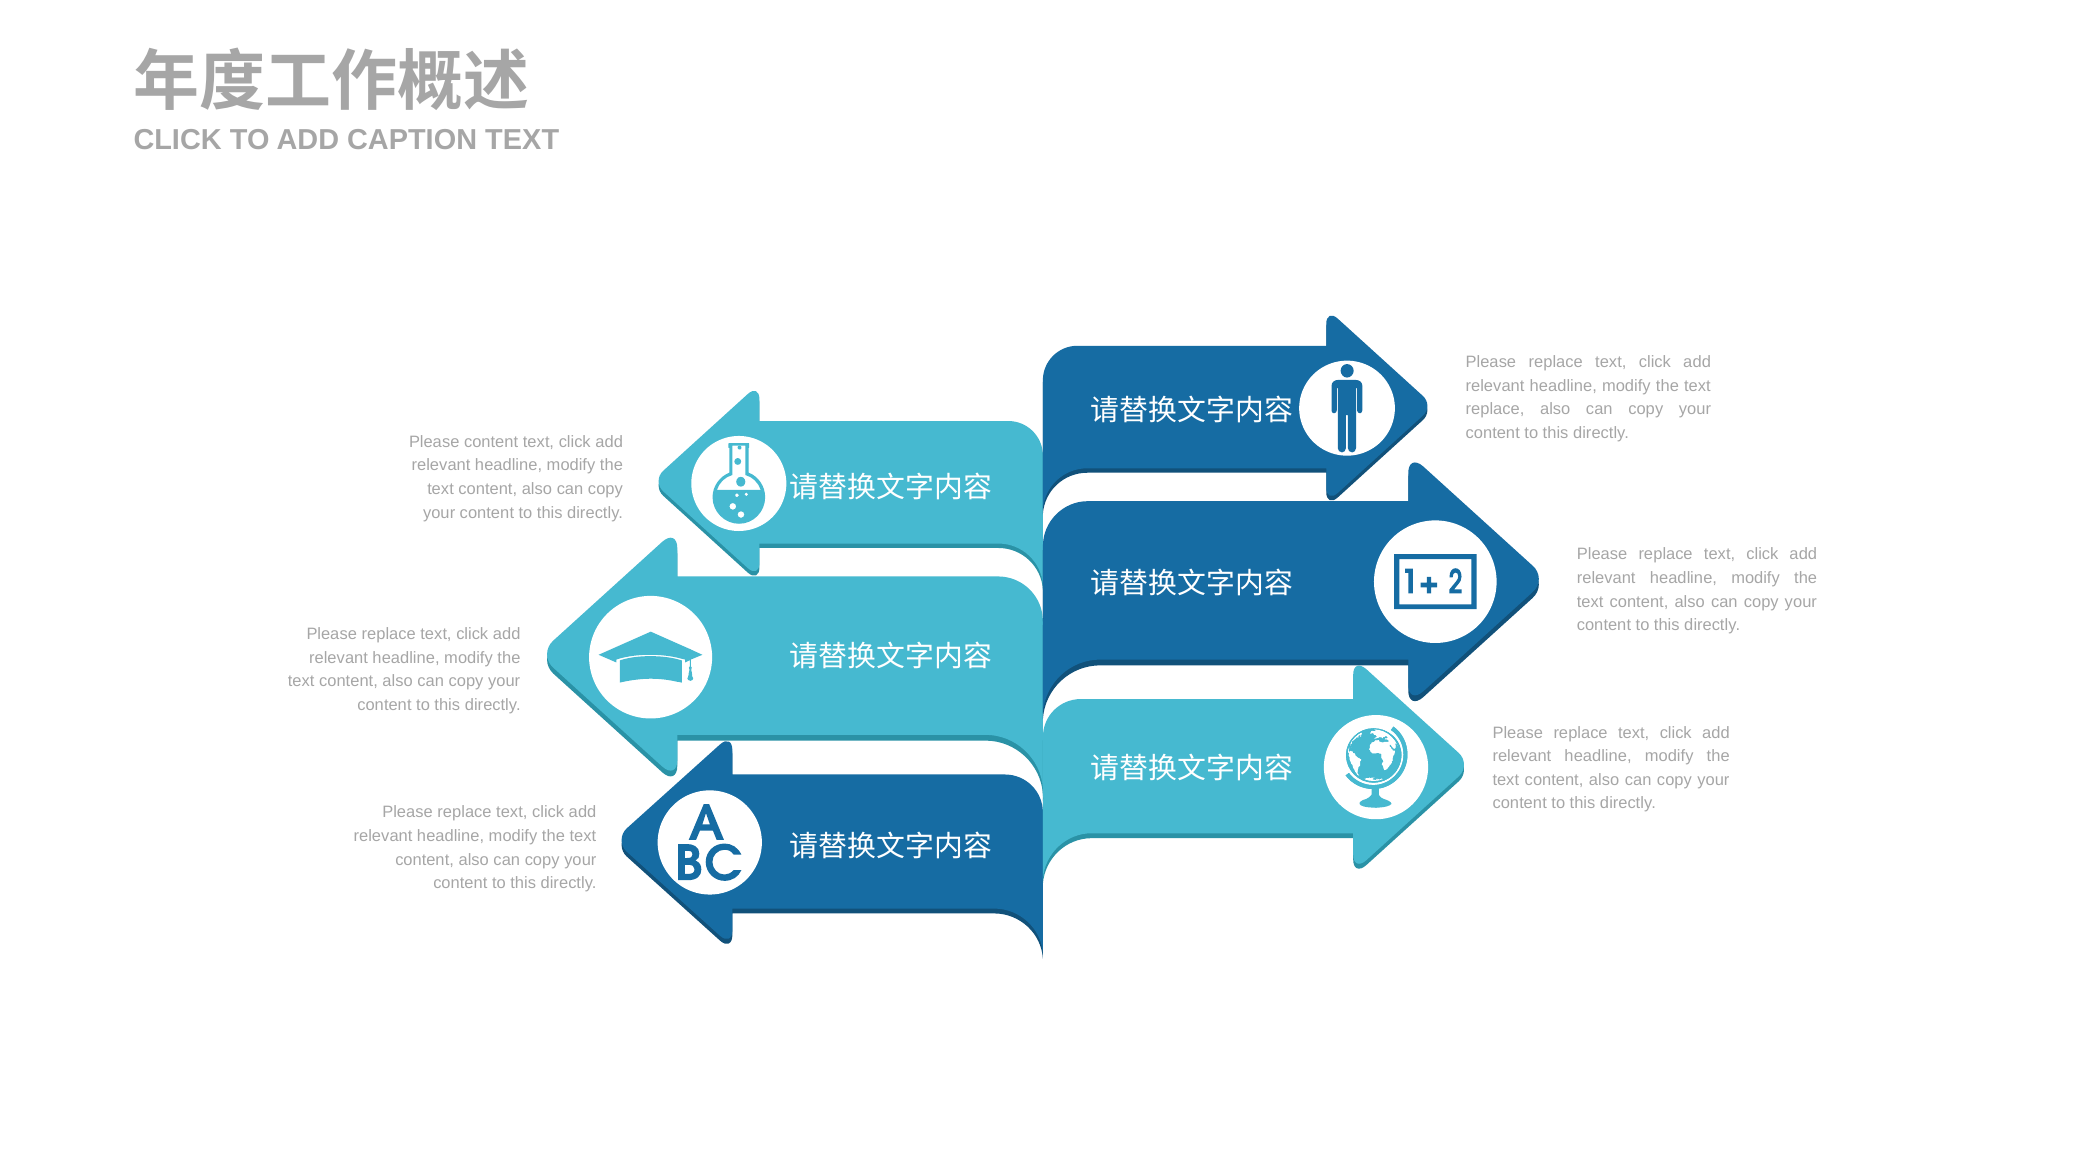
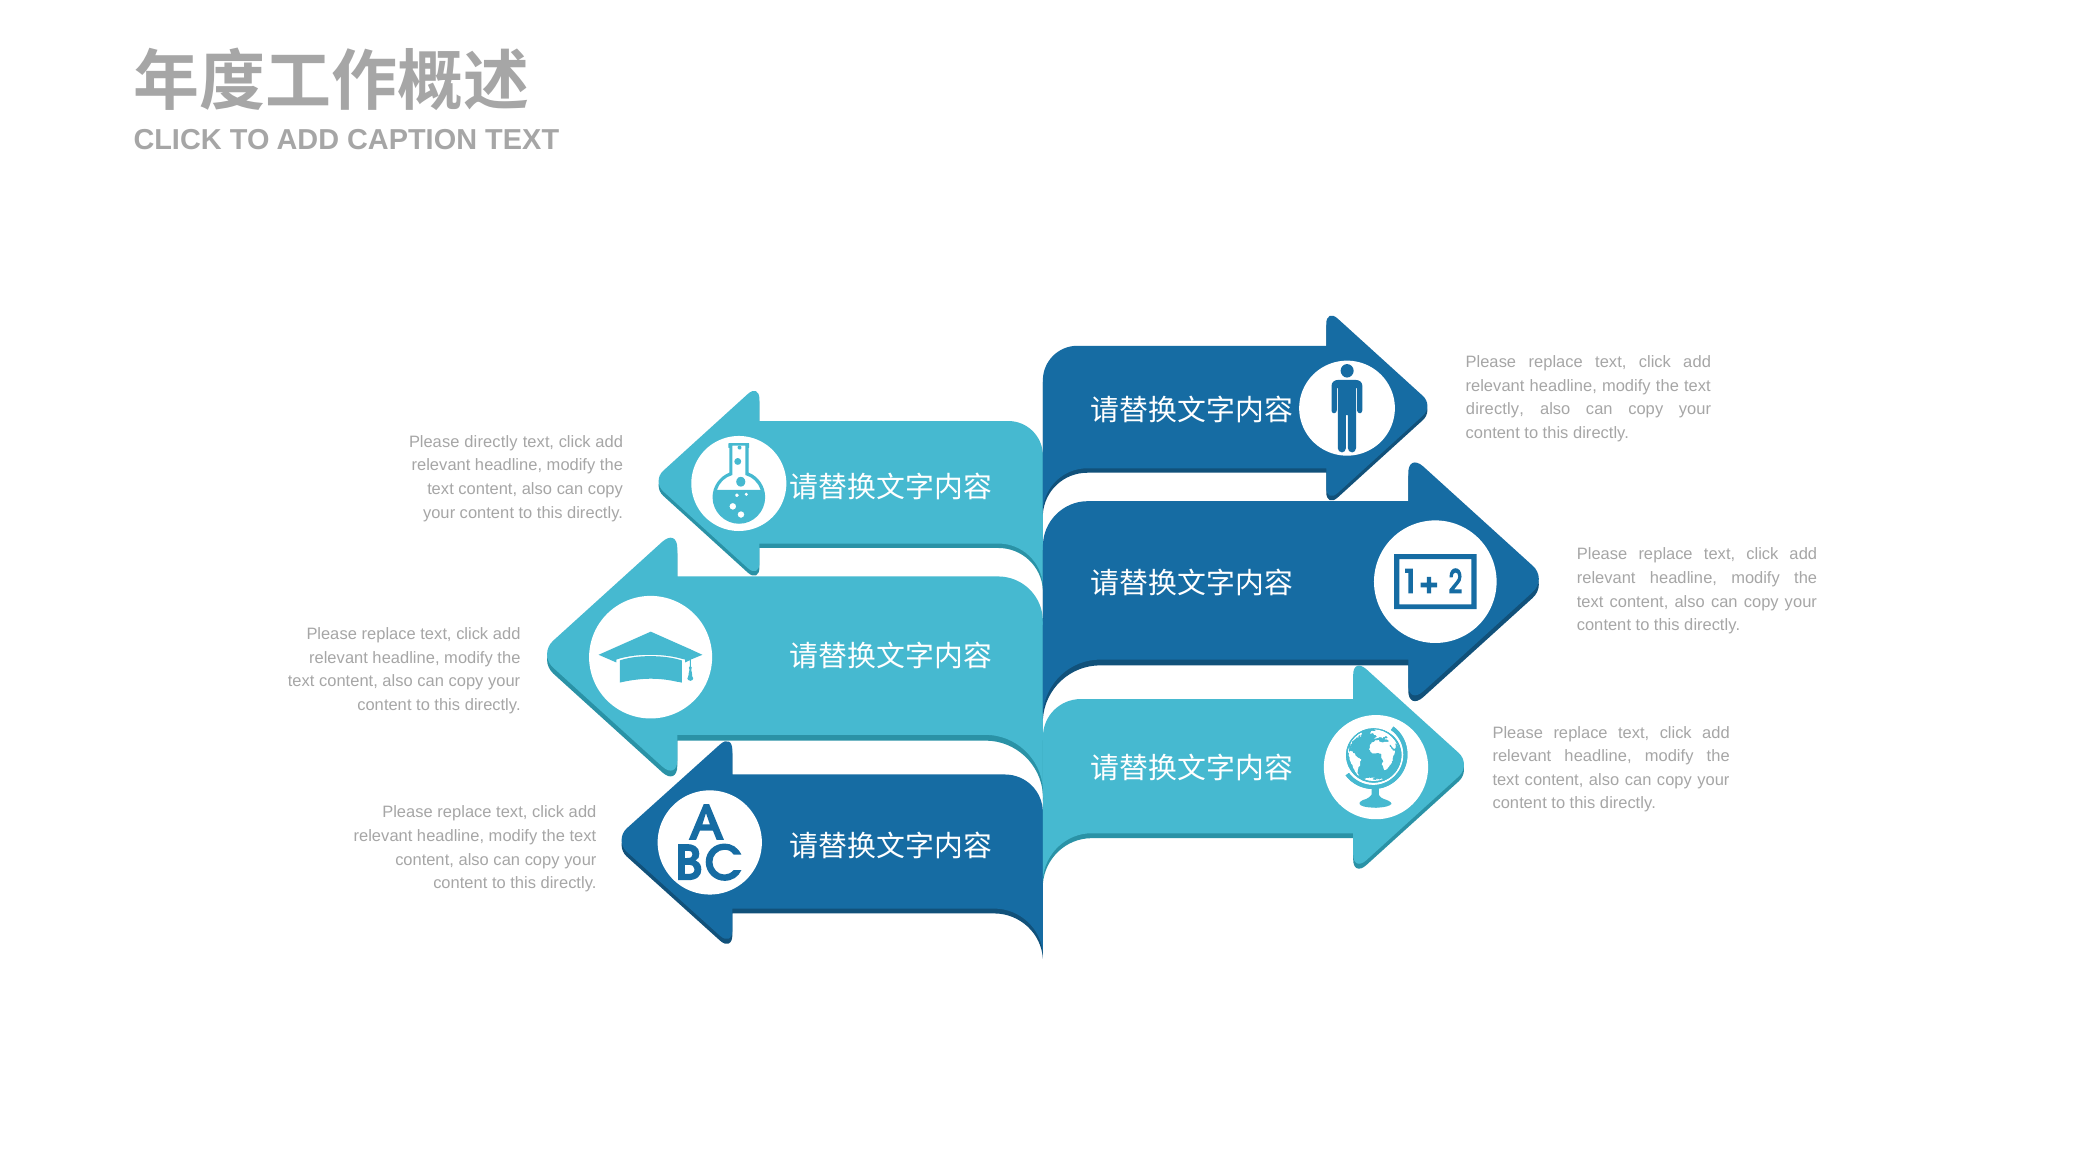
replace at (1495, 409): replace -> directly
Please content: content -> directly
